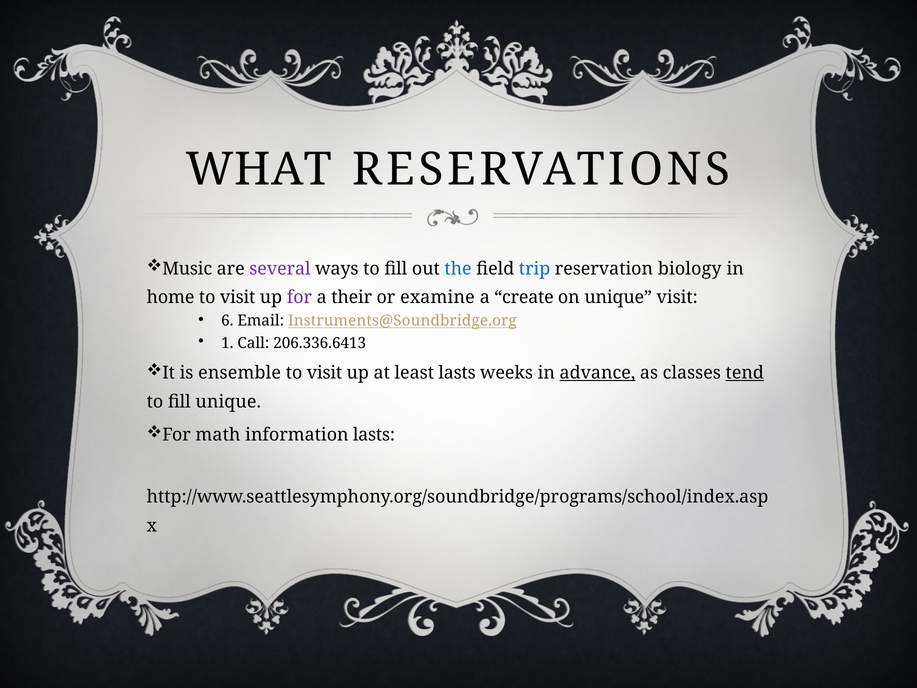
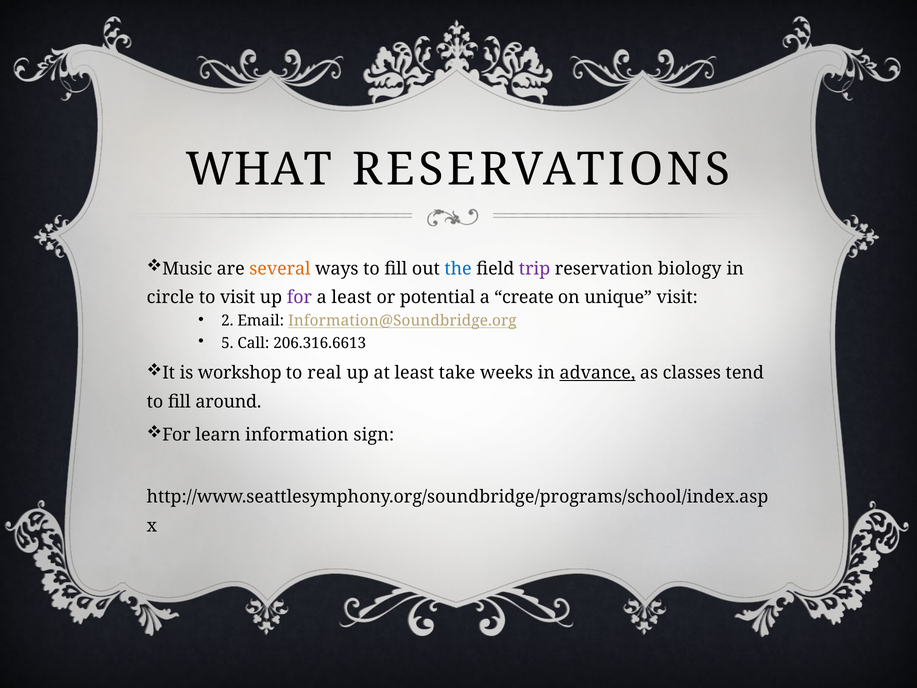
several colour: purple -> orange
trip colour: blue -> purple
home: home -> circle
a their: their -> least
examine: examine -> potential
6: 6 -> 2
Instruments@Soundbridge.org: Instruments@Soundbridge.org -> Information@Soundbridge.org
1: 1 -> 5
206.336.6413: 206.336.6413 -> 206.316.6613
ensemble: ensemble -> workshop
visit at (325, 373): visit -> real
least lasts: lasts -> take
tend underline: present -> none
fill unique: unique -> around
math: math -> learn
information lasts: lasts -> sign
